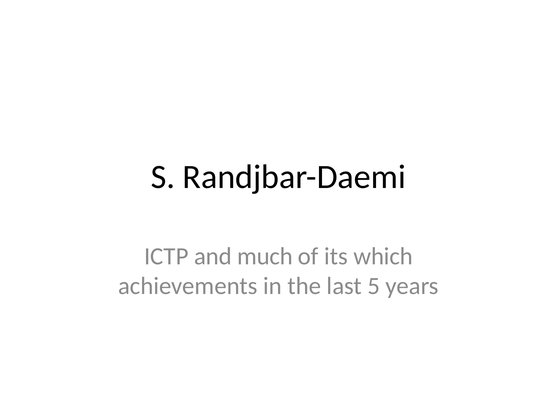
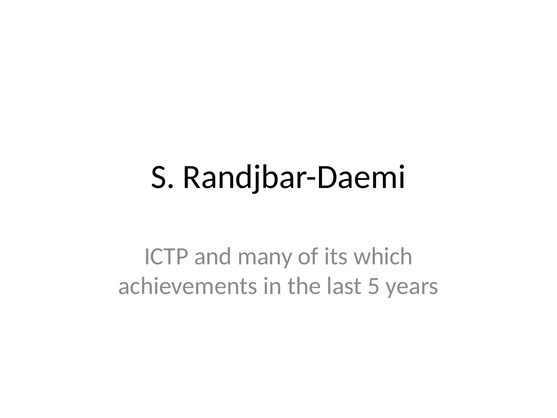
much: much -> many
